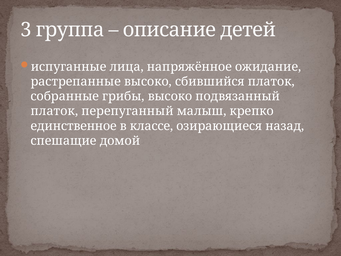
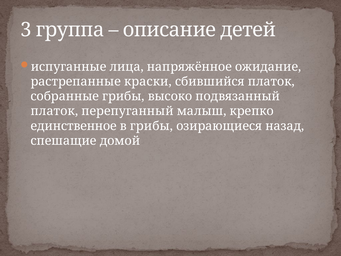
растрепанные высоко: высоко -> краски
в классе: классе -> грибы
